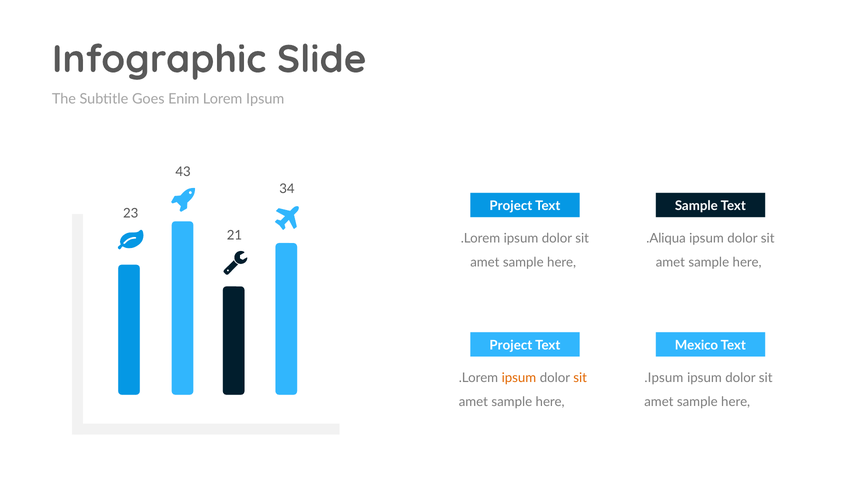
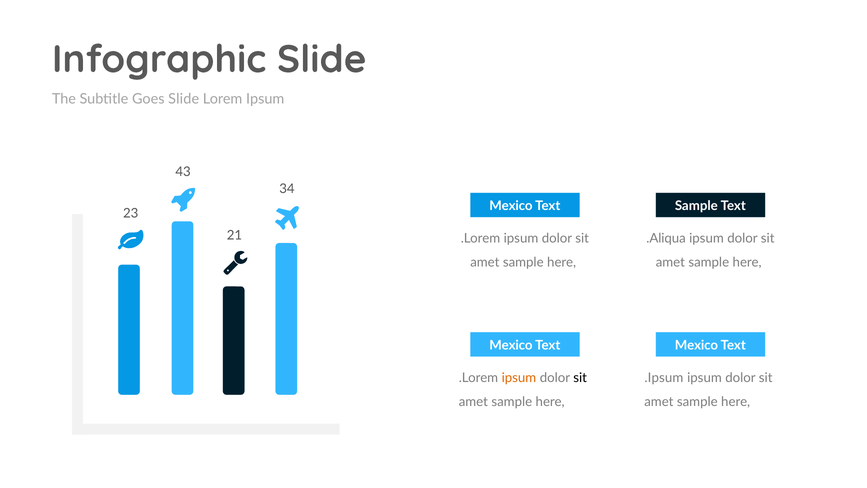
Goes Enim: Enim -> Slide
Project at (511, 206): Project -> Mexico
Project at (511, 345): Project -> Mexico
sit at (580, 378) colour: orange -> black
